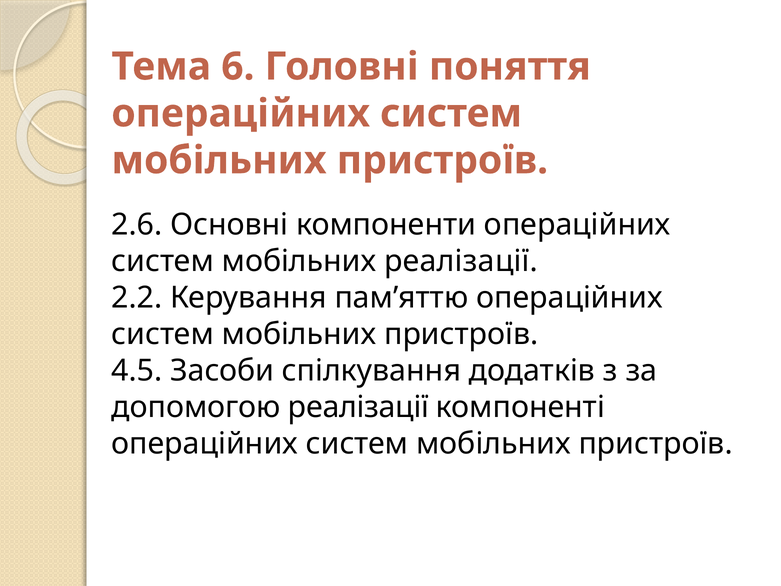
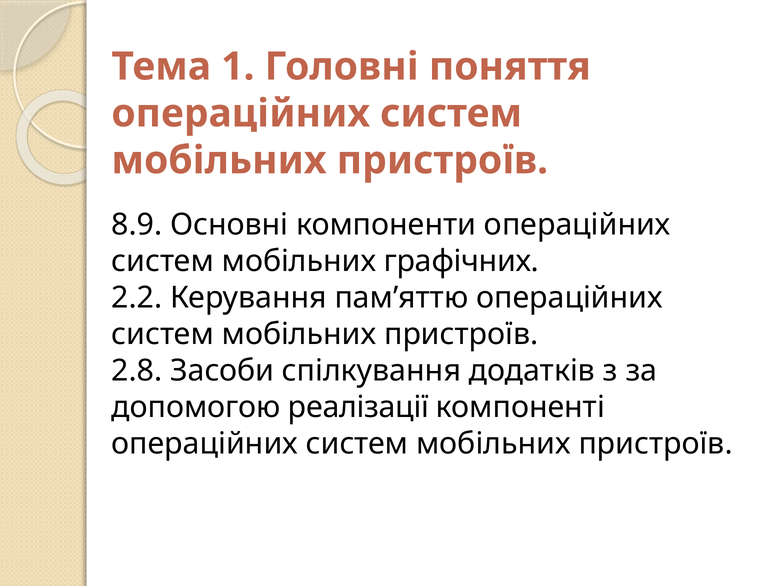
6: 6 -> 1
2.6: 2.6 -> 8.9
мобільних реалізації: реалізації -> графічних
4.5: 4.5 -> 2.8
